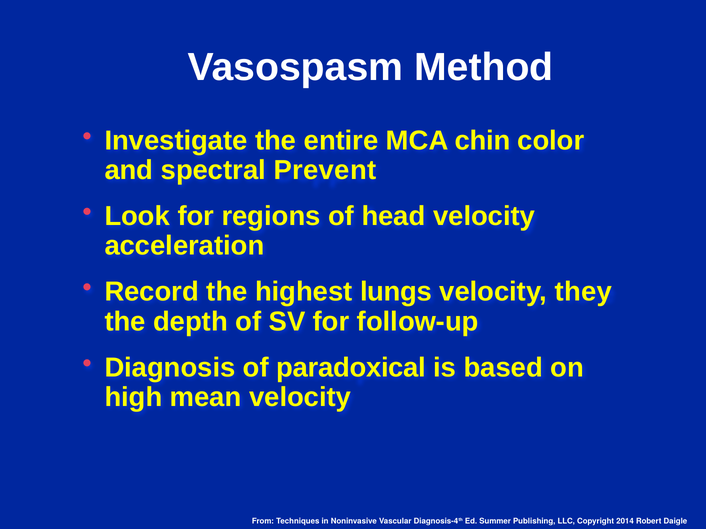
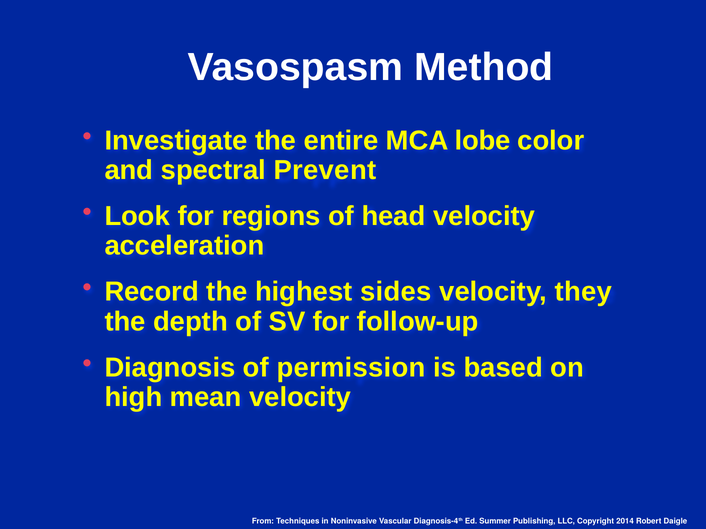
chin: chin -> lobe
lungs: lungs -> sides
paradoxical: paradoxical -> permission
